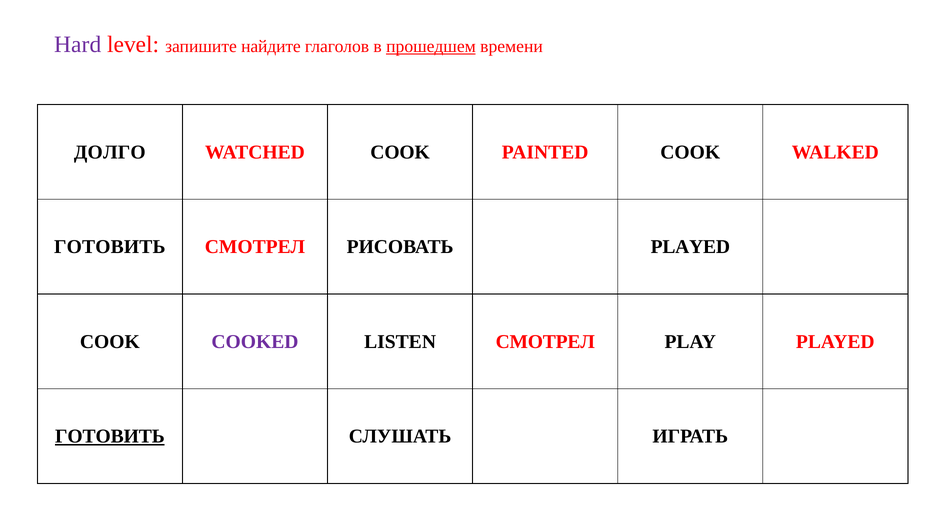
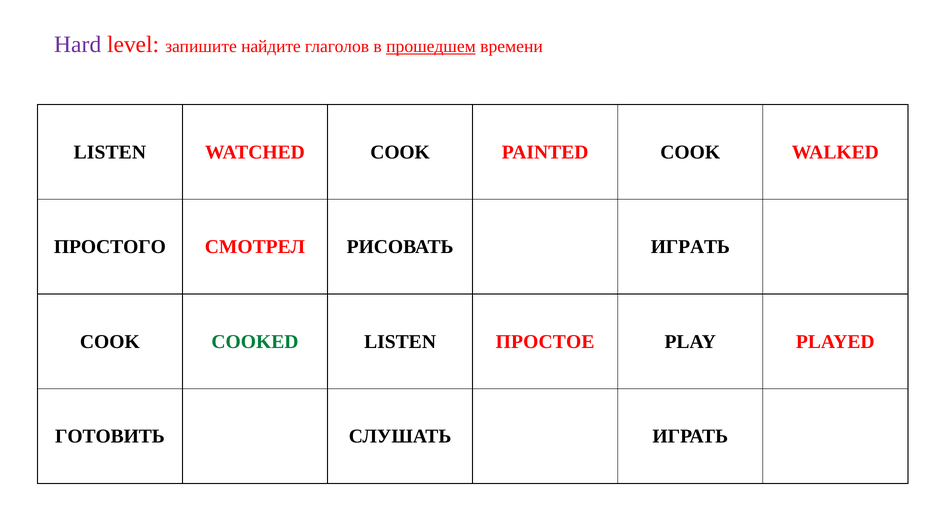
ДОЛГО at (110, 152): ДОЛГО -> LISTEN
ГОТОВИТЬ at (110, 247): ГОТОВИТЬ -> ПРОСТОГО
РИСОВАТЬ PLAYED: PLAYED -> ИГРАТЬ
COOKED colour: purple -> green
LISTEN СМОТРЕЛ: СМОТРЕЛ -> ПРОСТОЕ
ГОТОВИТЬ at (110, 436) underline: present -> none
